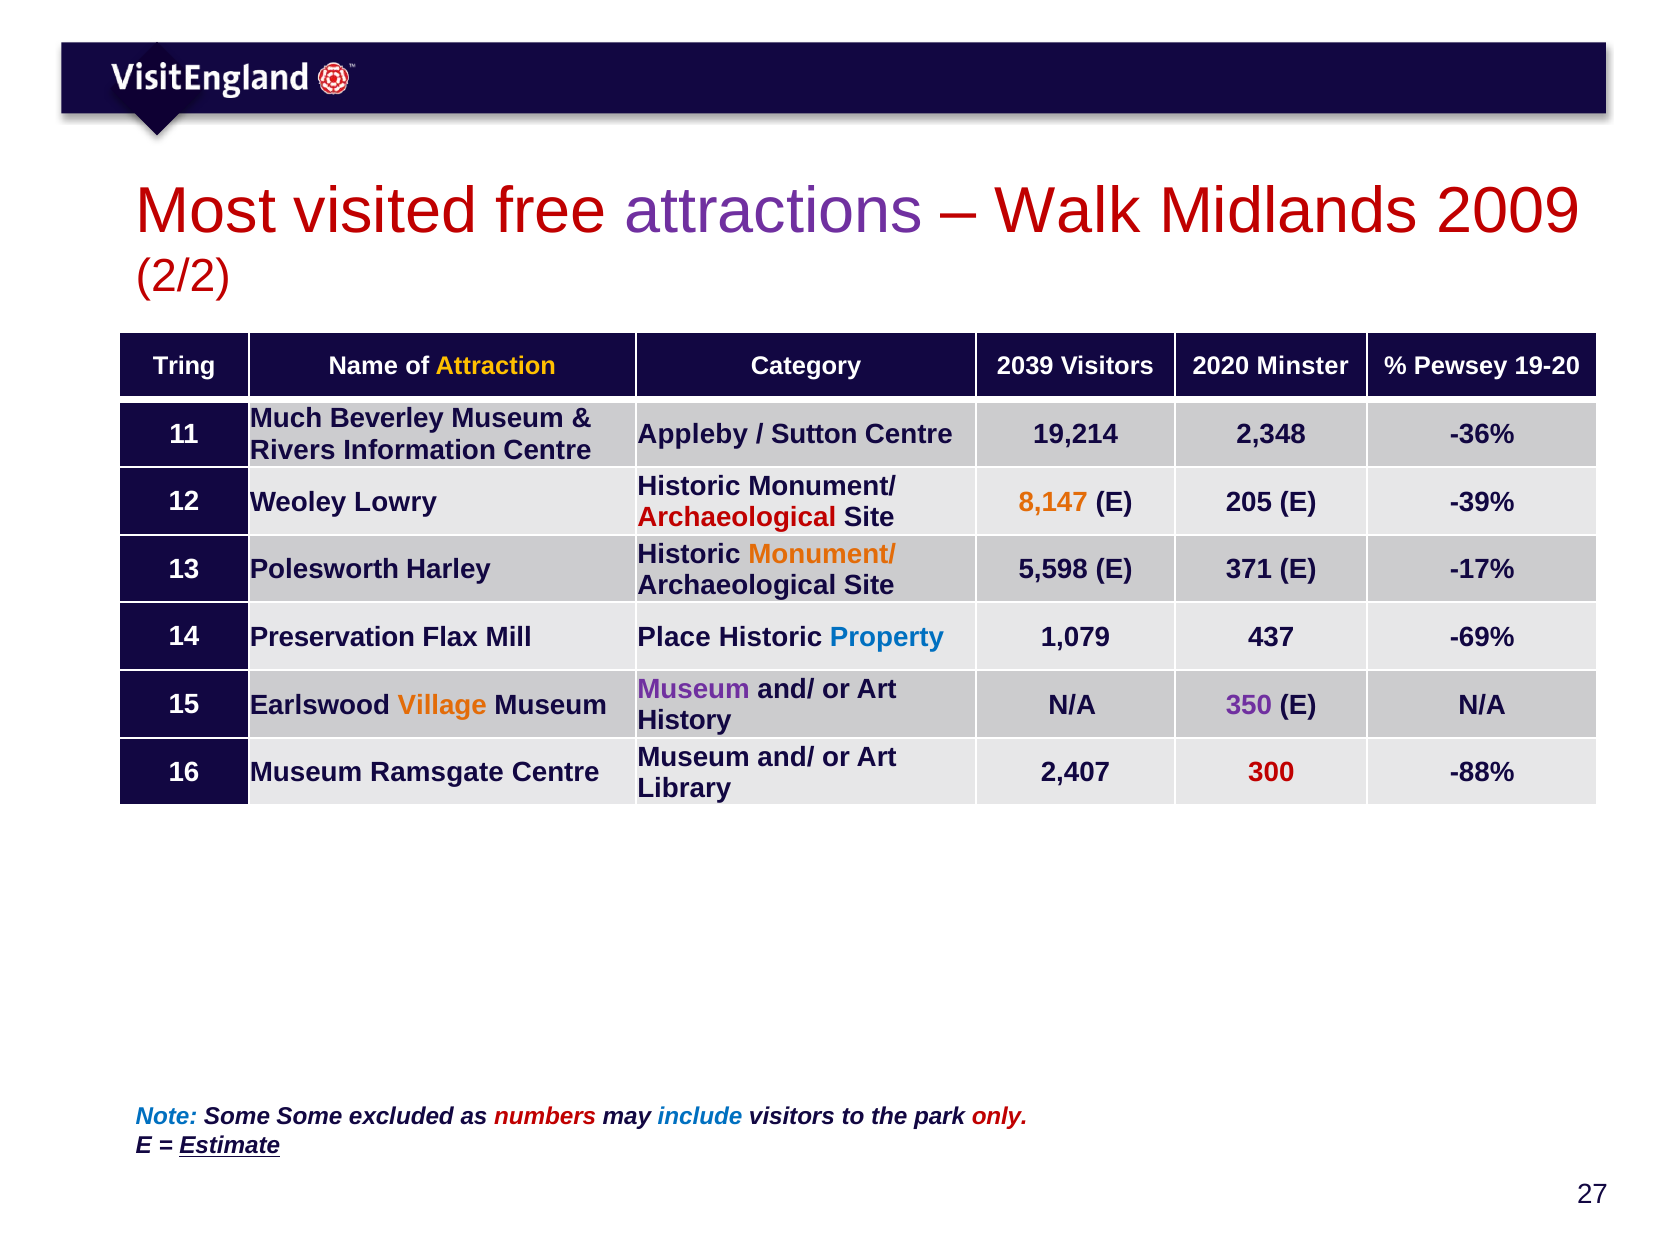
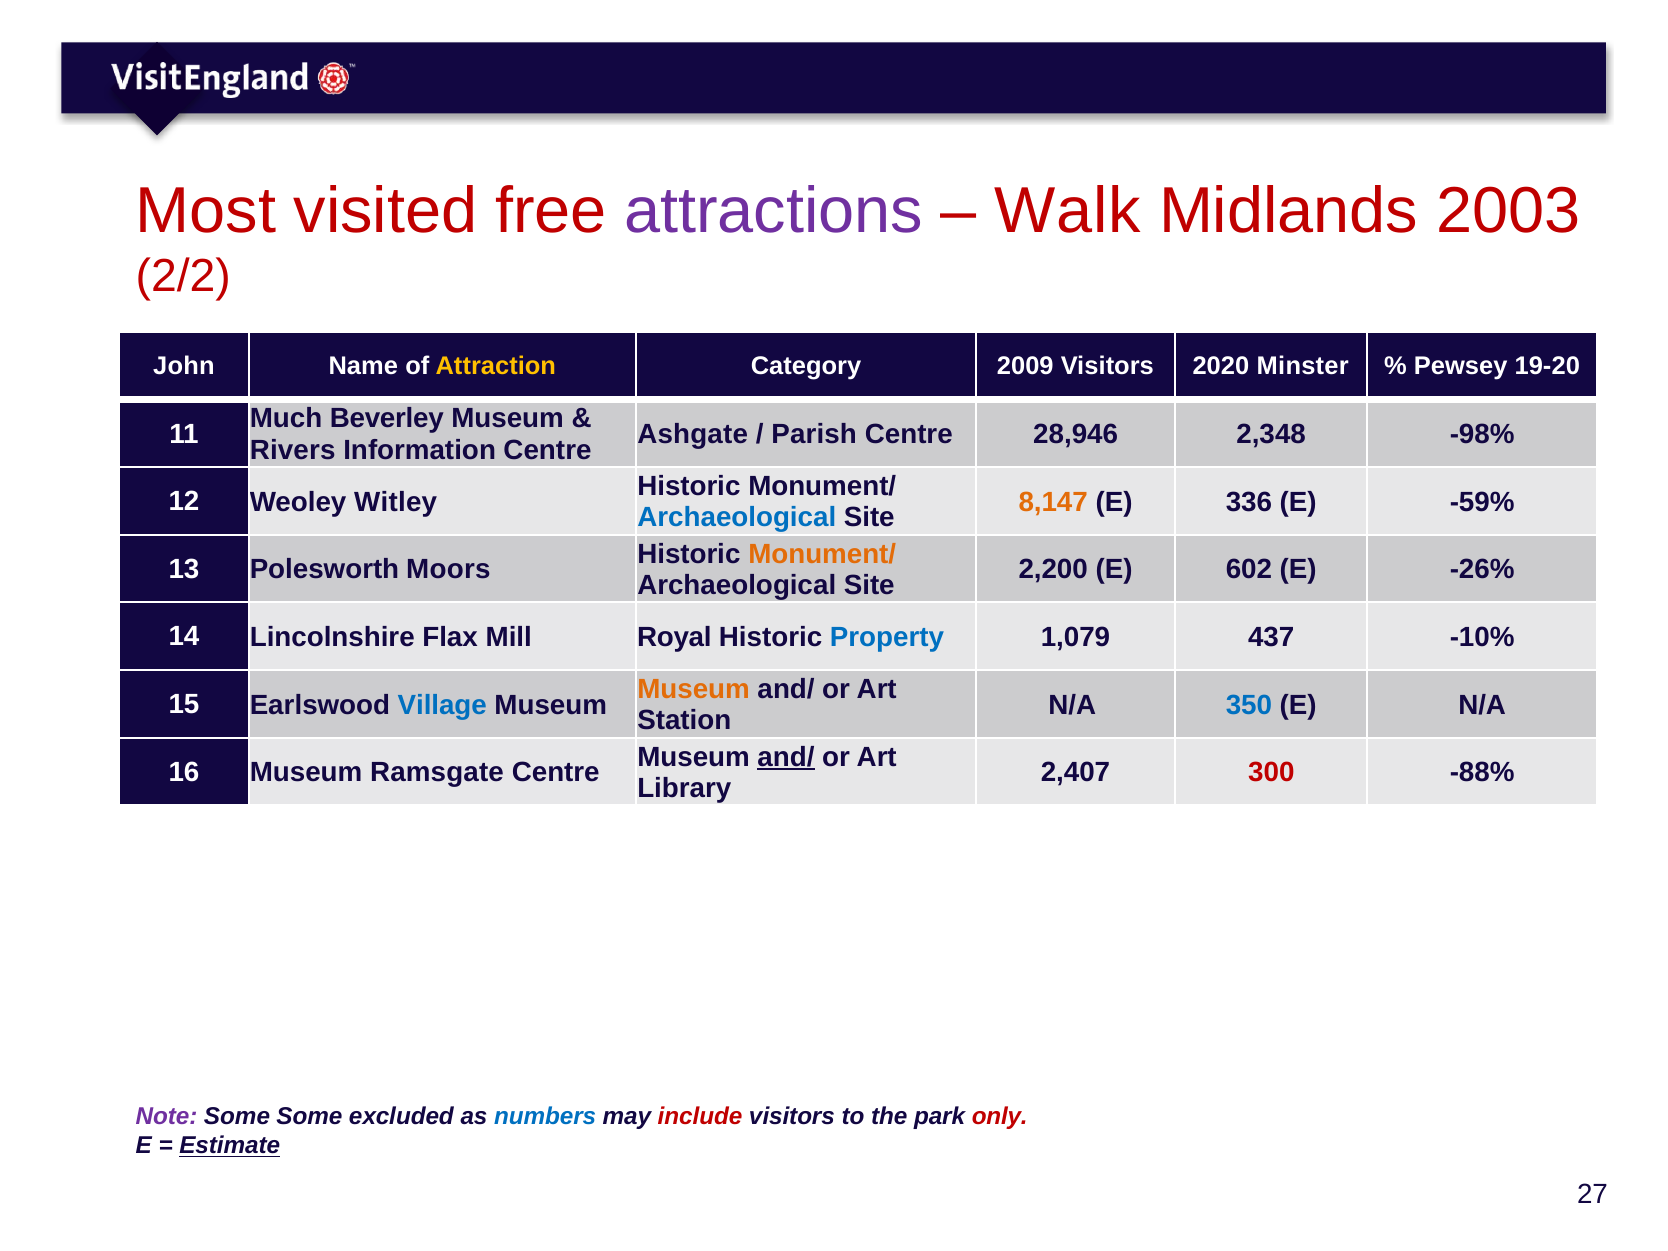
2009: 2009 -> 2003
Tring: Tring -> John
2039: 2039 -> 2009
Appleby: Appleby -> Ashgate
Sutton: Sutton -> Parish
19,214: 19,214 -> 28,946
-36%: -36% -> -98%
Lowry: Lowry -> Witley
205: 205 -> 336
-39%: -39% -> -59%
Archaeological at (737, 518) colour: red -> blue
Harley: Harley -> Moors
5,598: 5,598 -> 2,200
371: 371 -> 602
-17%: -17% -> -26%
Preservation: Preservation -> Lincolnshire
Place: Place -> Royal
-69%: -69% -> -10%
Museum at (694, 689) colour: purple -> orange
Village colour: orange -> blue
350 colour: purple -> blue
History: History -> Station
and/ at (786, 757) underline: none -> present
Note colour: blue -> purple
numbers colour: red -> blue
include colour: blue -> red
